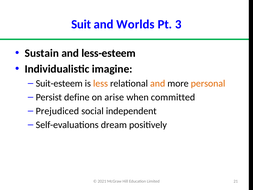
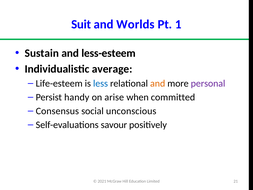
3: 3 -> 1
imagine: imagine -> average
Suit-esteem: Suit-esteem -> Life-esteem
less colour: orange -> blue
personal colour: orange -> purple
define: define -> handy
Prejudiced: Prejudiced -> Consensus
independent: independent -> unconscious
dream: dream -> savour
